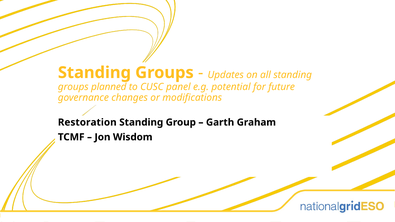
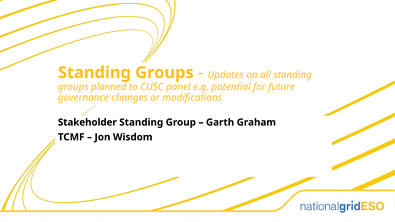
Restoration: Restoration -> Stakeholder
